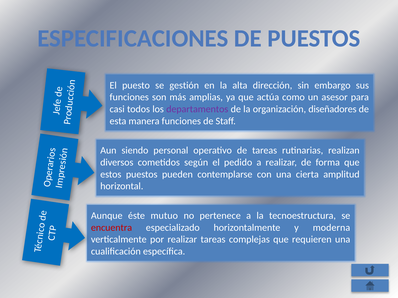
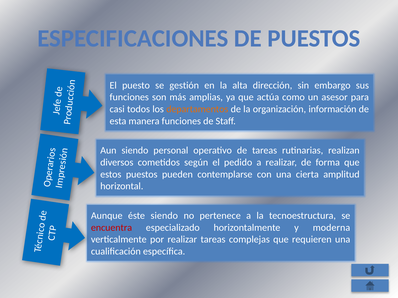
departamentos colour: purple -> orange
diseñadores: diseñadores -> información
éste mutuo: mutuo -> siendo
